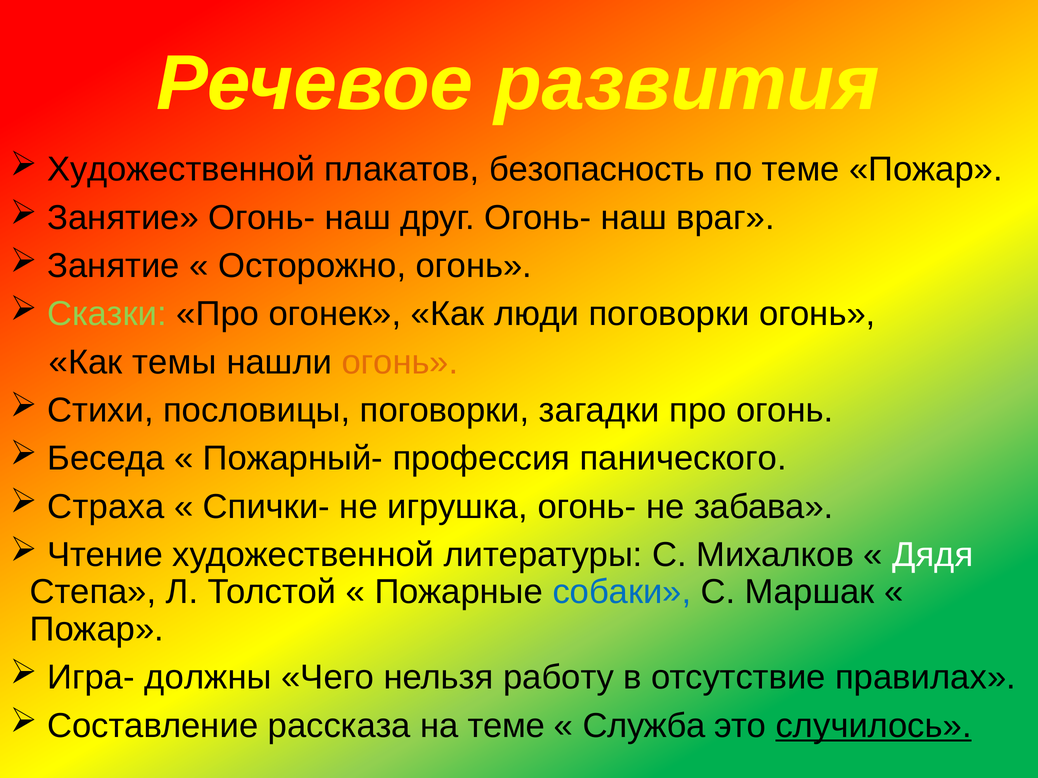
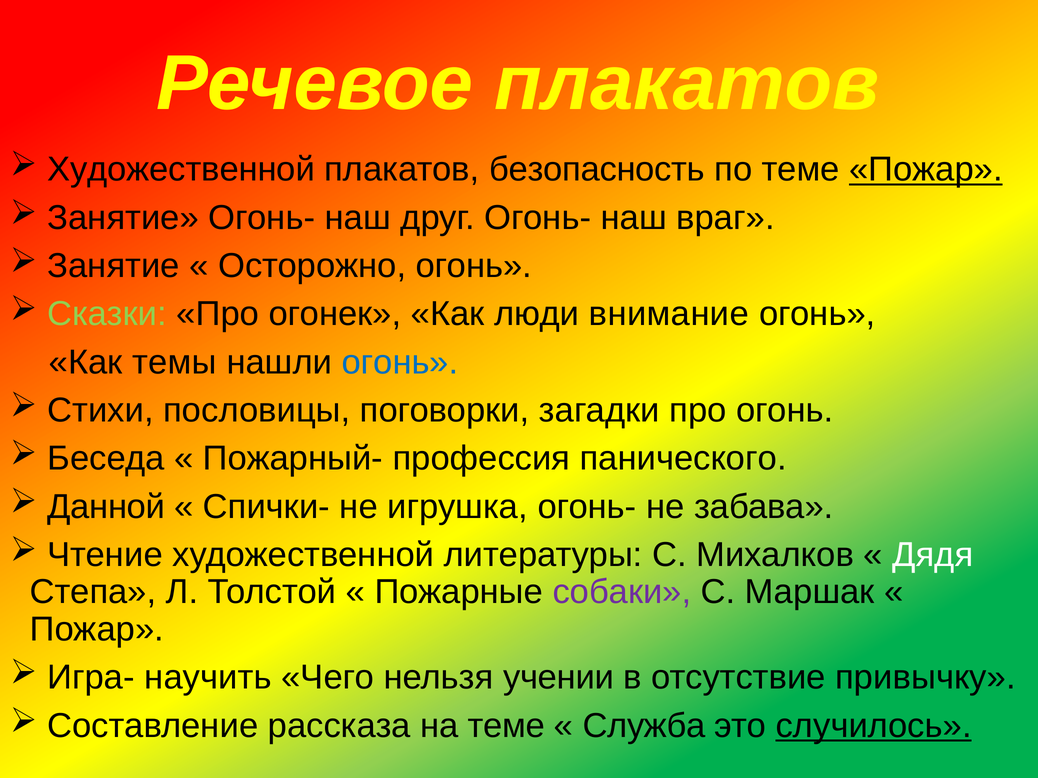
Речевое развития: развития -> плакатов
Пожар at (926, 170) underline: none -> present
люди поговорки: поговорки -> внимание
огонь at (400, 362) colour: orange -> blue
Страха: Страха -> Данной
собаки colour: blue -> purple
должны: должны -> научить
работу: работу -> учении
правилах: правилах -> привычку
